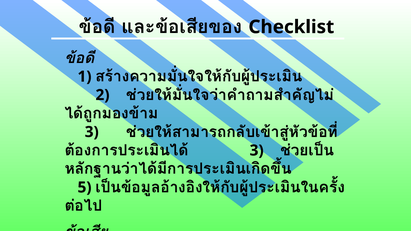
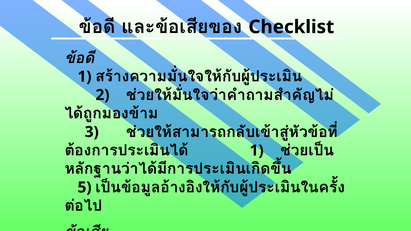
3 at (257, 151): 3 -> 1
